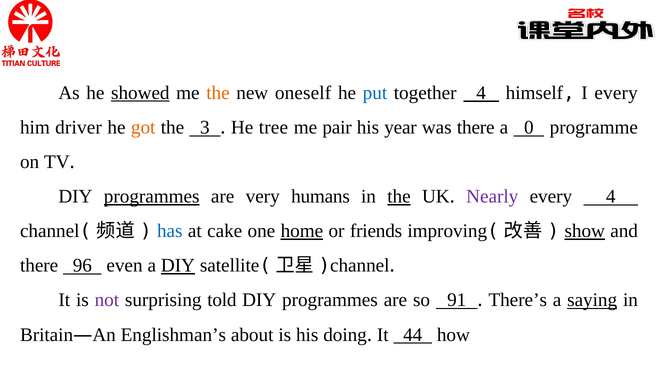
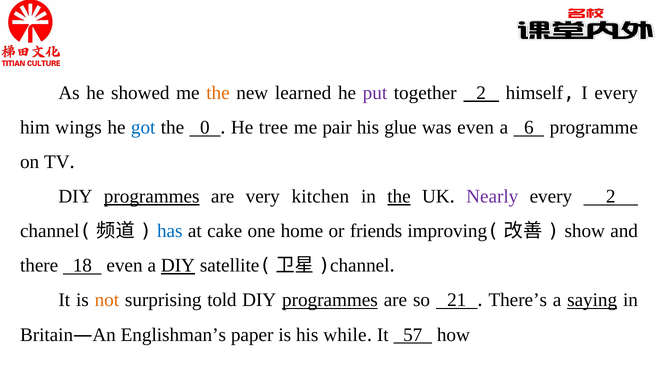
showed underline: present -> none
oneself: oneself -> learned
put colour: blue -> purple
together 4: 4 -> 2
driver: driver -> wings
got colour: orange -> blue
3: 3 -> 0
year: year -> glue
was there: there -> even
0: 0 -> 6
humans: humans -> kitchen
every 4: 4 -> 2
home underline: present -> none
show underline: present -> none
96: 96 -> 18
not colour: purple -> orange
programmes at (330, 300) underline: none -> present
91: 91 -> 21
about: about -> paper
doing: doing -> while
44: 44 -> 57
